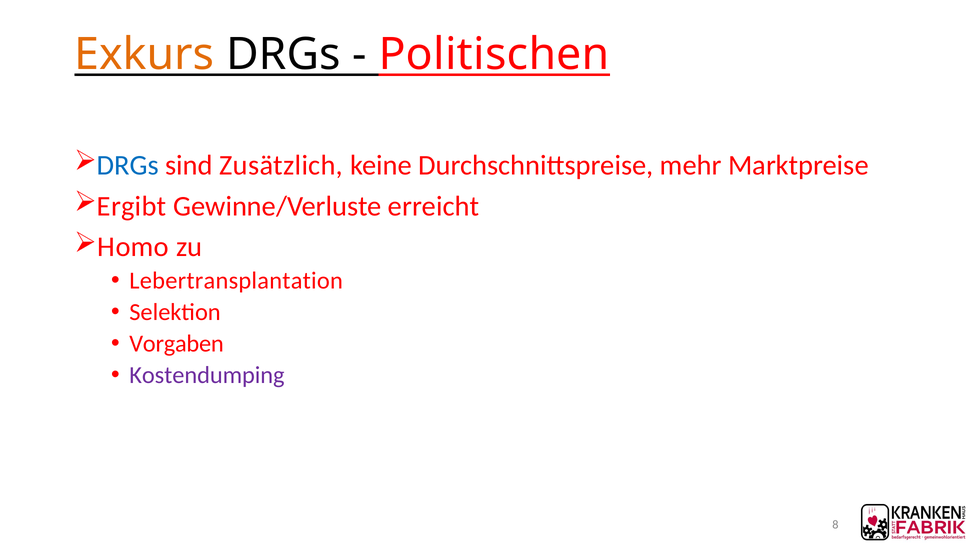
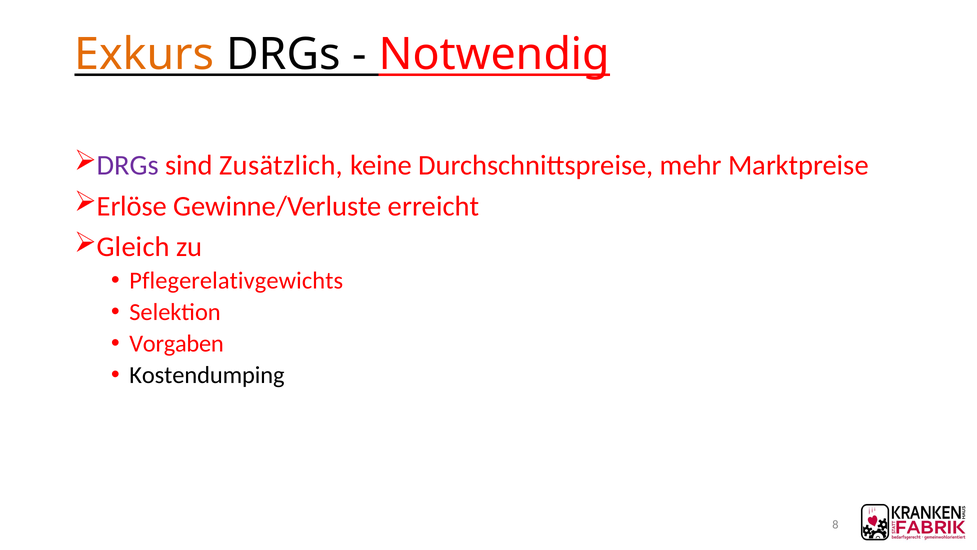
Politischen: Politischen -> Notwendig
DRGs at (128, 165) colour: blue -> purple
Ergibt: Ergibt -> Erlöse
Homo: Homo -> Gleich
Lebertransplantation: Lebertransplantation -> Pflegerelativgewichts
Kostendumping colour: purple -> black
